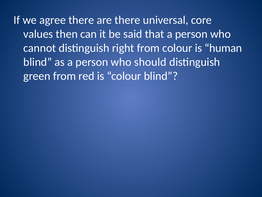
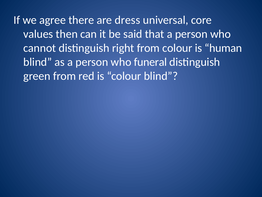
are there: there -> dress
should: should -> funeral
